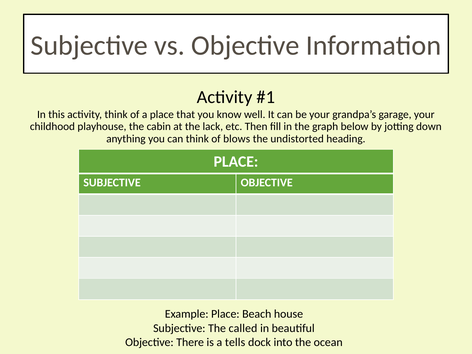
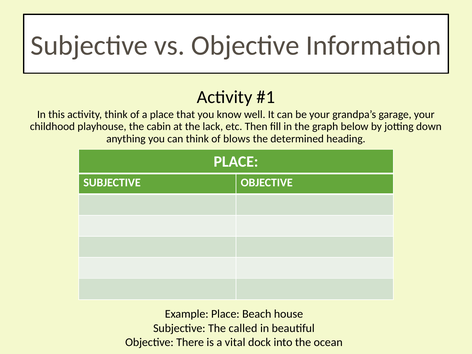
undistorted: undistorted -> determined
tells: tells -> vital
